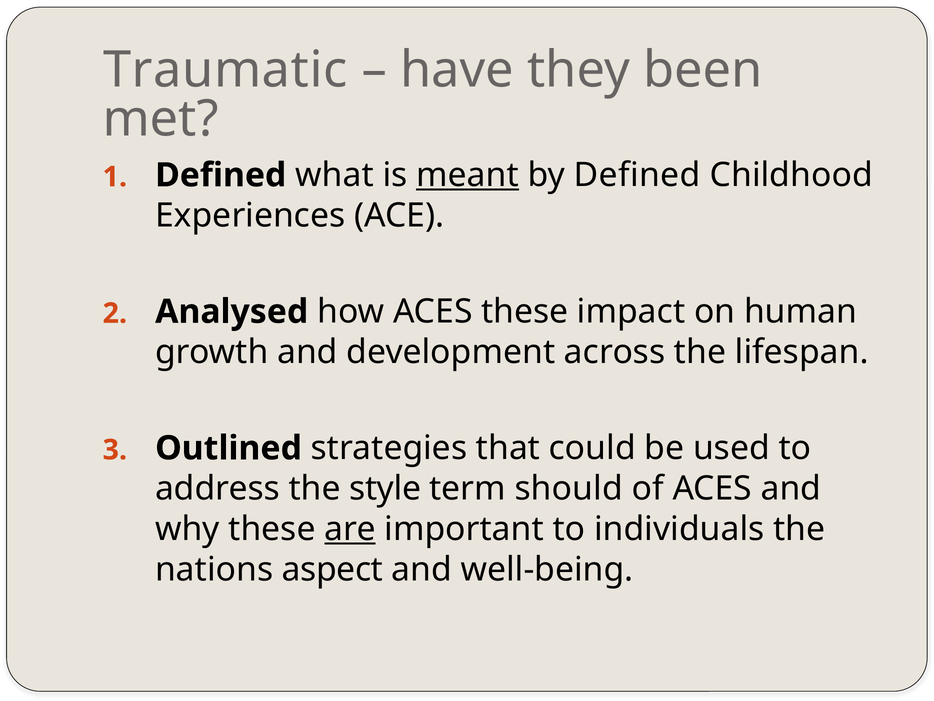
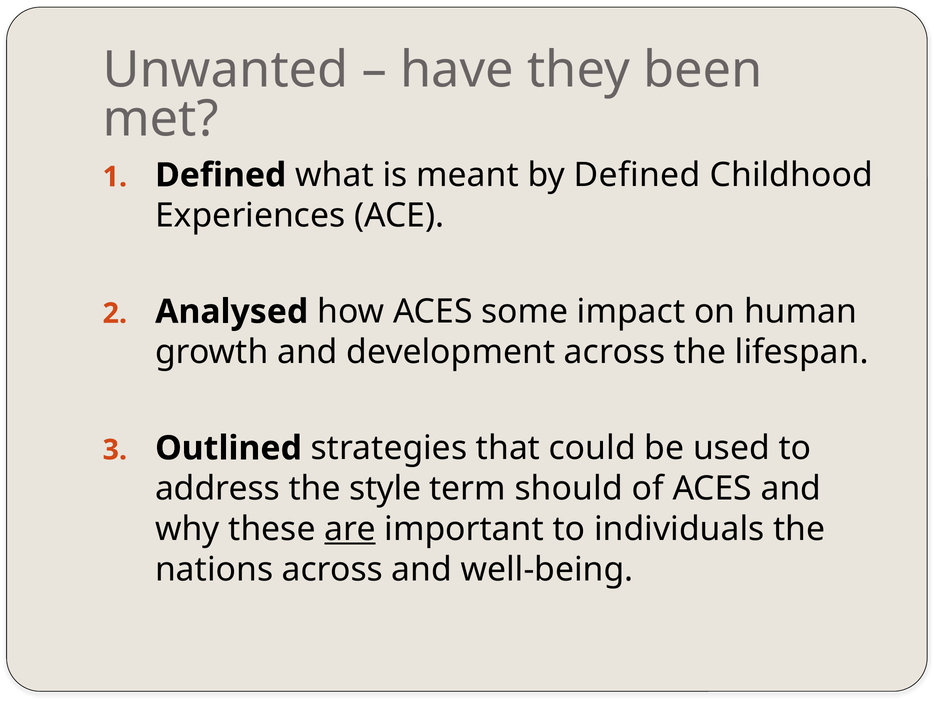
Traumatic: Traumatic -> Unwanted
meant underline: present -> none
ACES these: these -> some
nations aspect: aspect -> across
